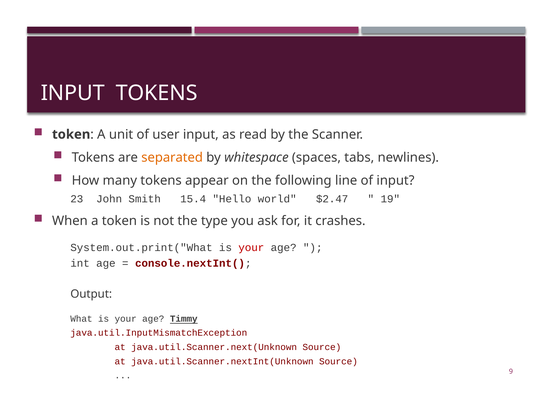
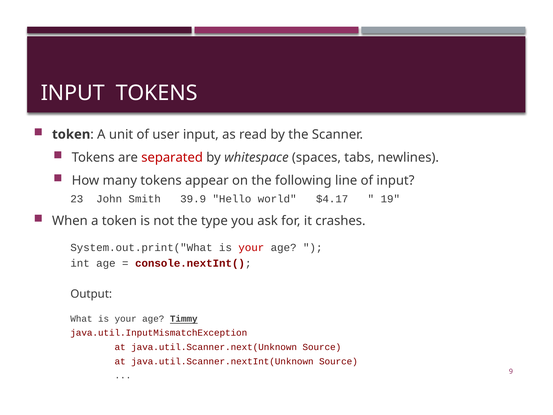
separated colour: orange -> red
15.4: 15.4 -> 39.9
$2.47: $2.47 -> $4.17
